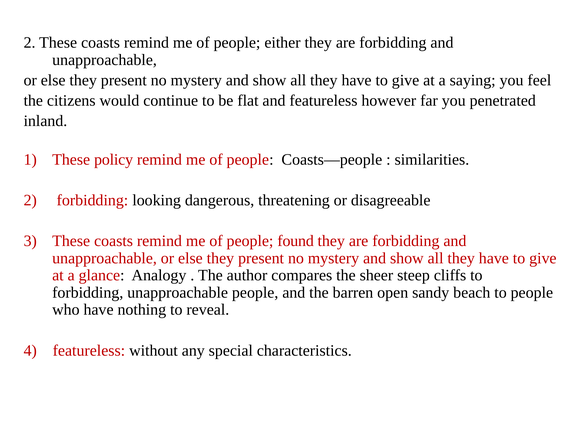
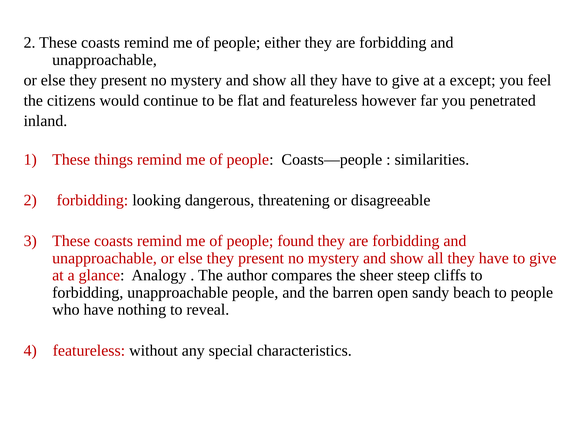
saying: saying -> except
policy: policy -> things
